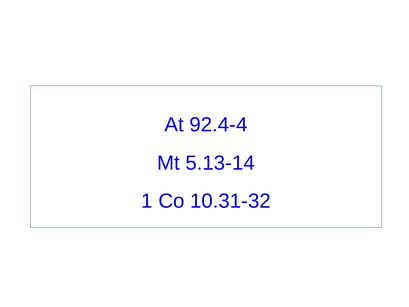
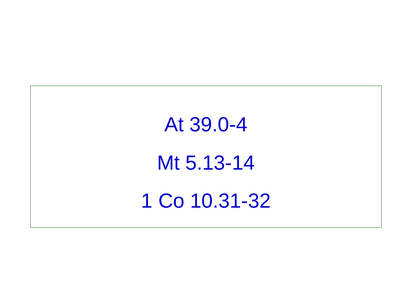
92.4-4: 92.4-4 -> 39.0-4
